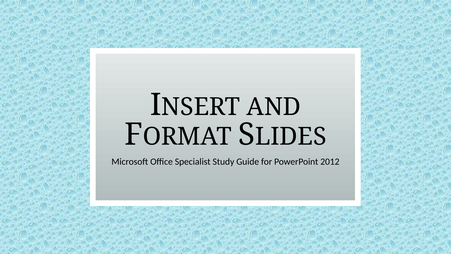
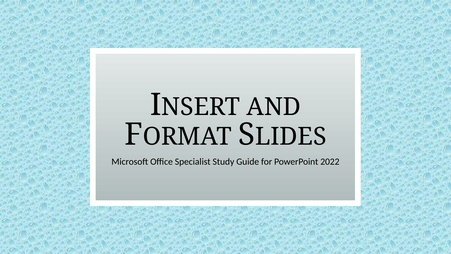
2012: 2012 -> 2022
